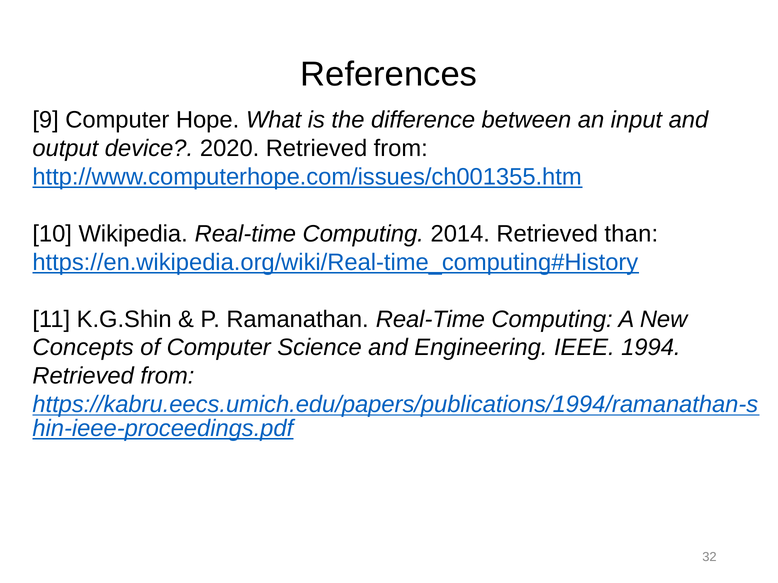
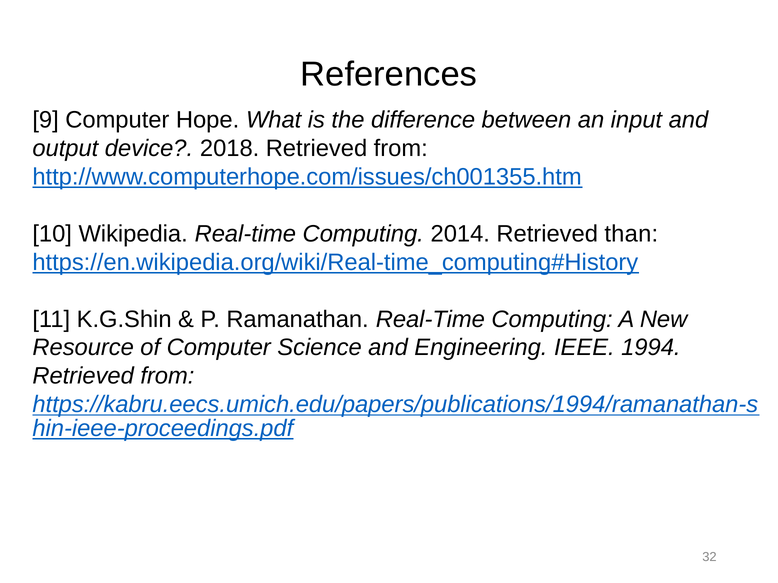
2020: 2020 -> 2018
Concepts: Concepts -> Resource
